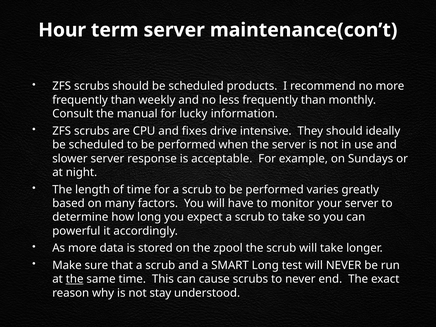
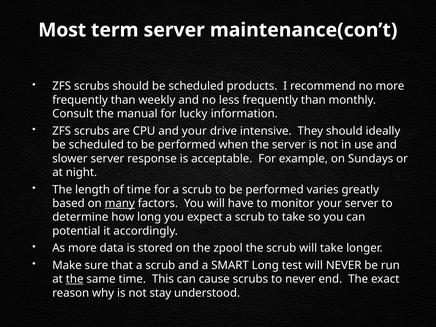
Hour: Hour -> Most
and fixes: fixes -> your
many underline: none -> present
powerful: powerful -> potential
